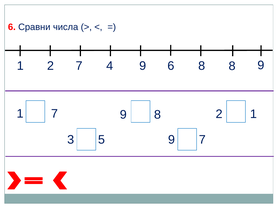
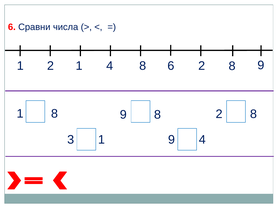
7 at (79, 66): 7 -> 1
4 9: 9 -> 8
6 8: 8 -> 2
7 at (54, 114): 7 -> 8
1 at (254, 114): 1 -> 8
3 5: 5 -> 1
9 7: 7 -> 4
